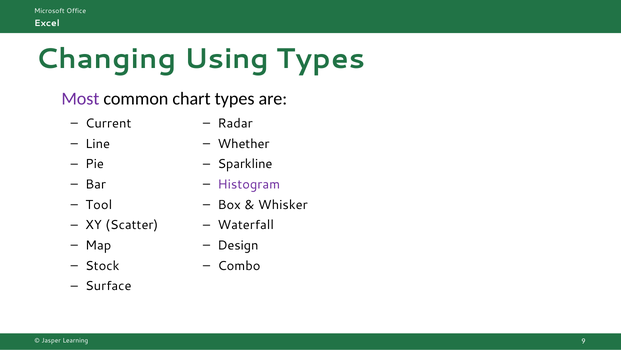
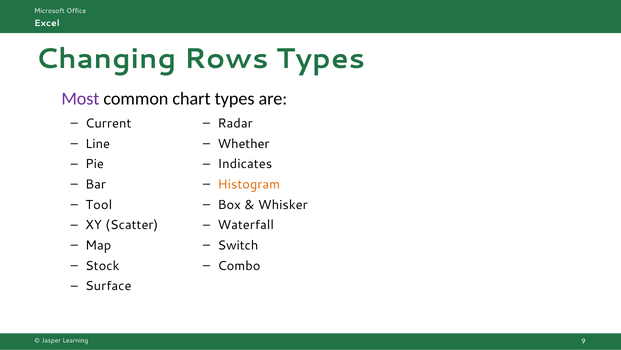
Using: Using -> Rows
Sparkline: Sparkline -> Indicates
Histogram colour: purple -> orange
Design: Design -> Switch
